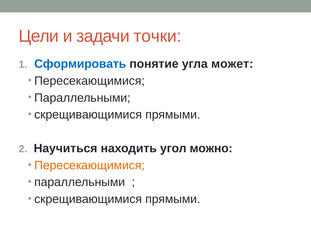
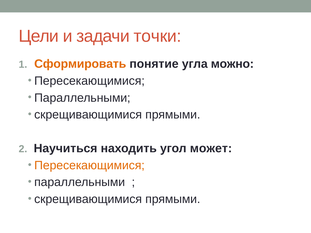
Сформировать colour: blue -> orange
может: может -> можно
можно: можно -> может
